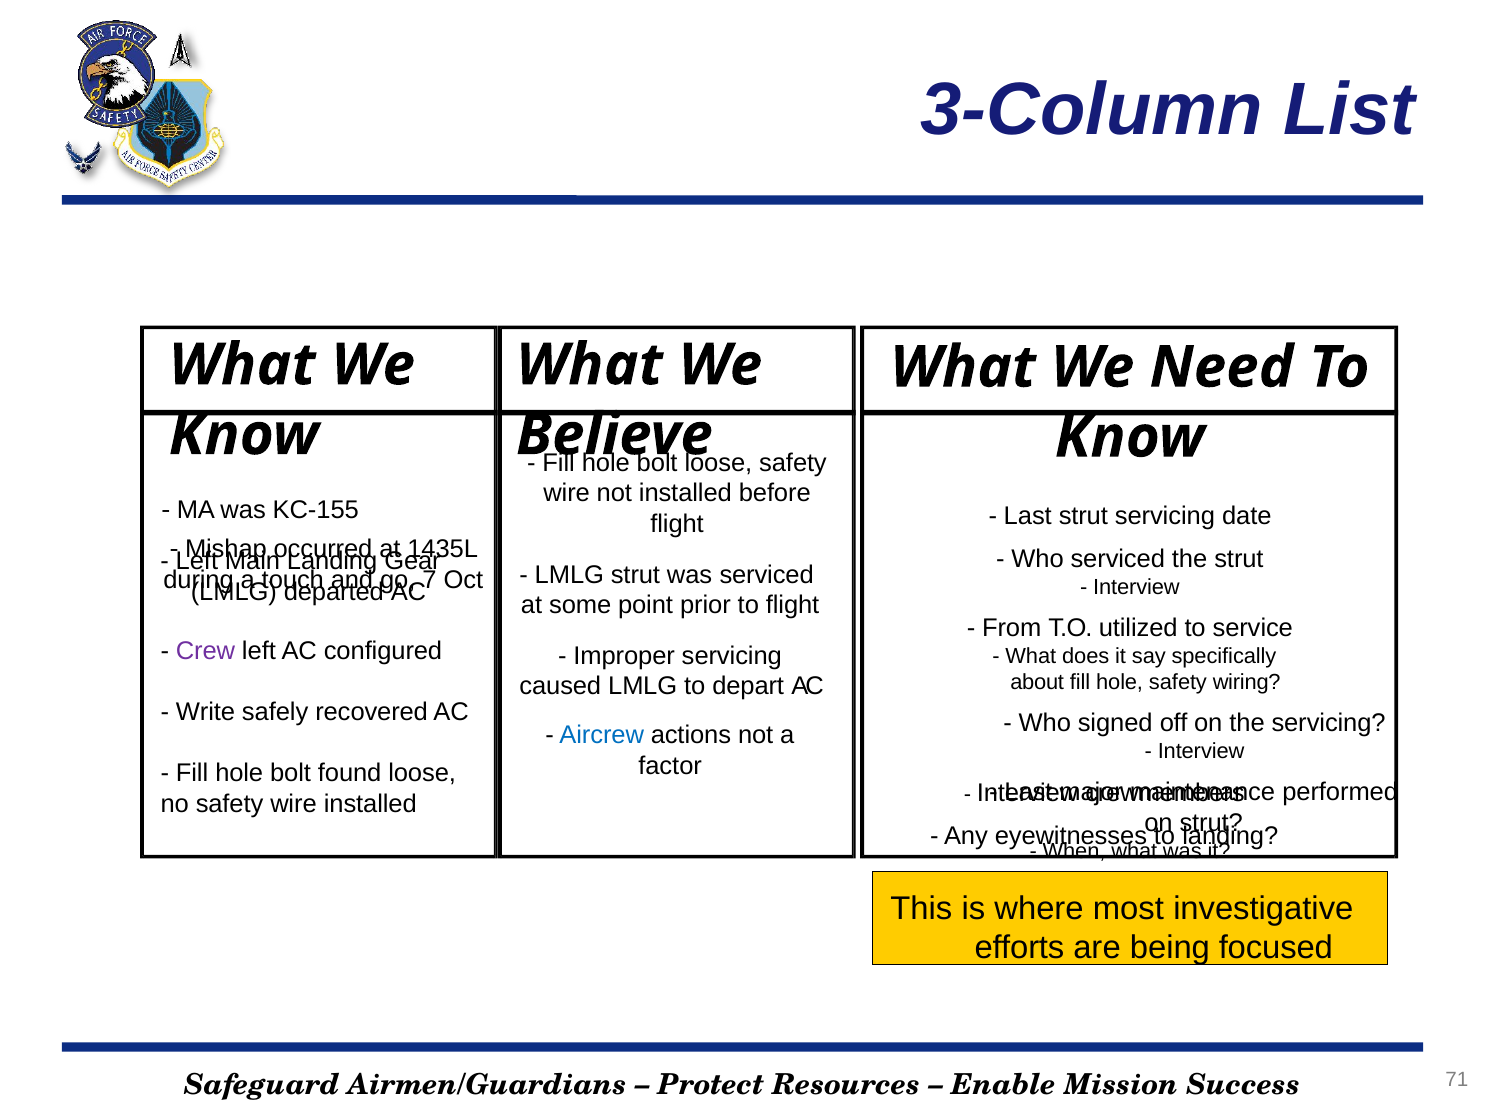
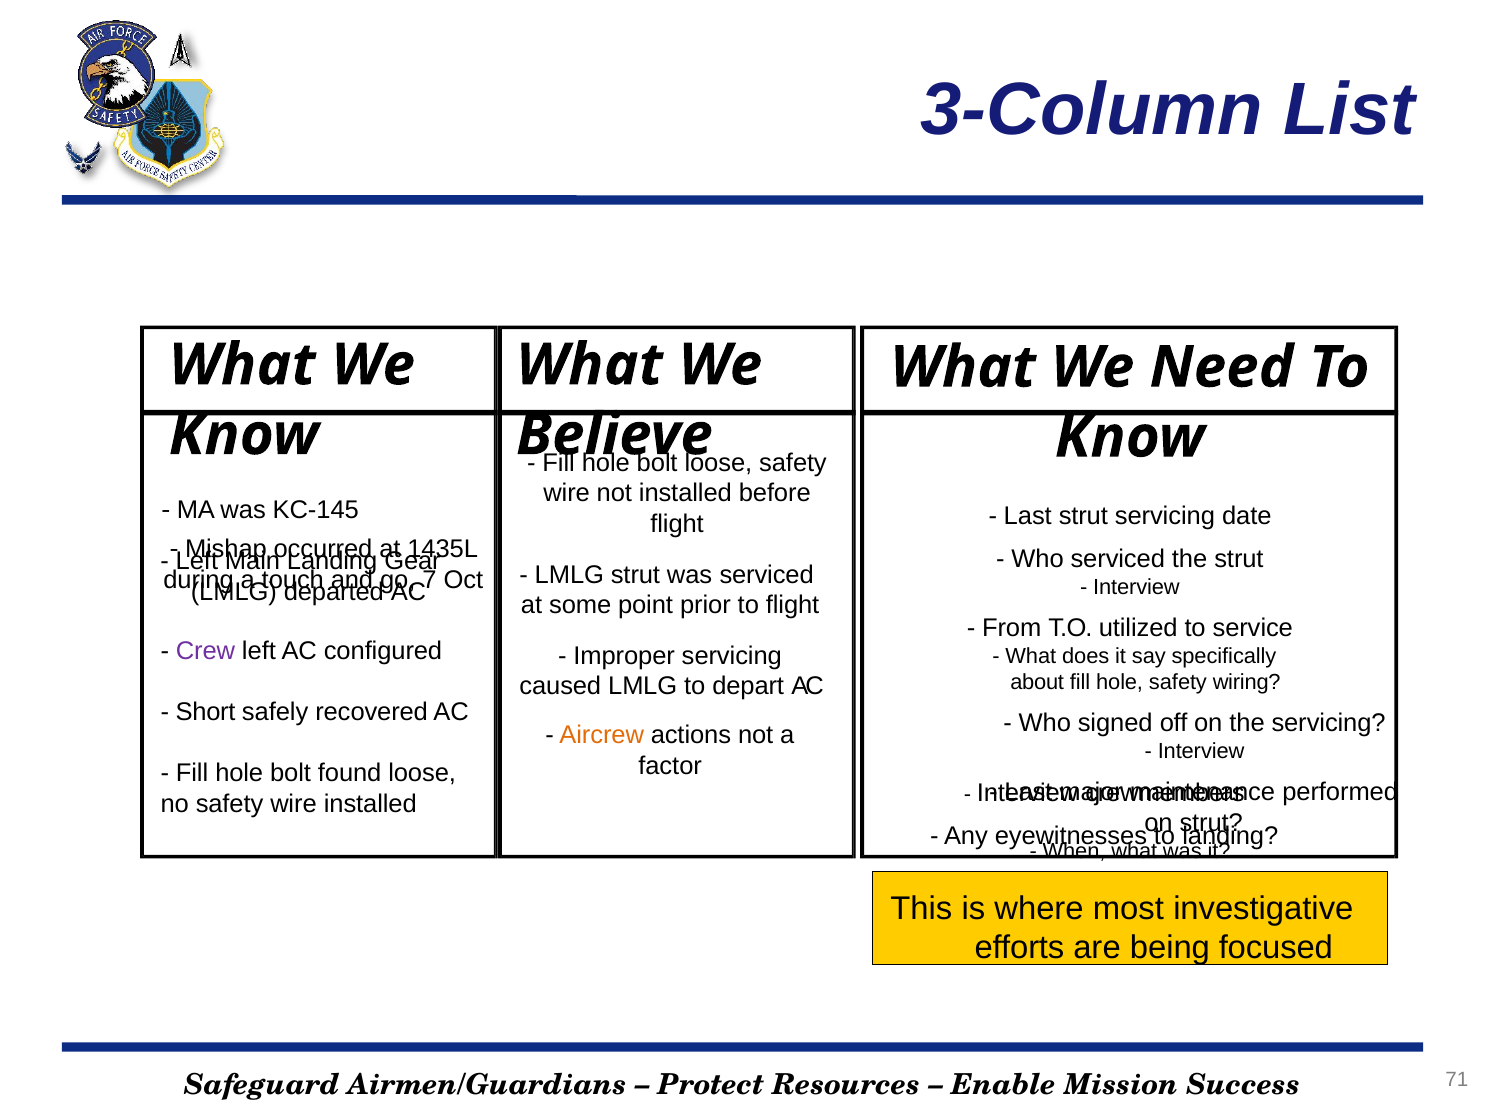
KC-155: KC-155 -> KC-145
Write: Write -> Short
Aircrew colour: blue -> orange
